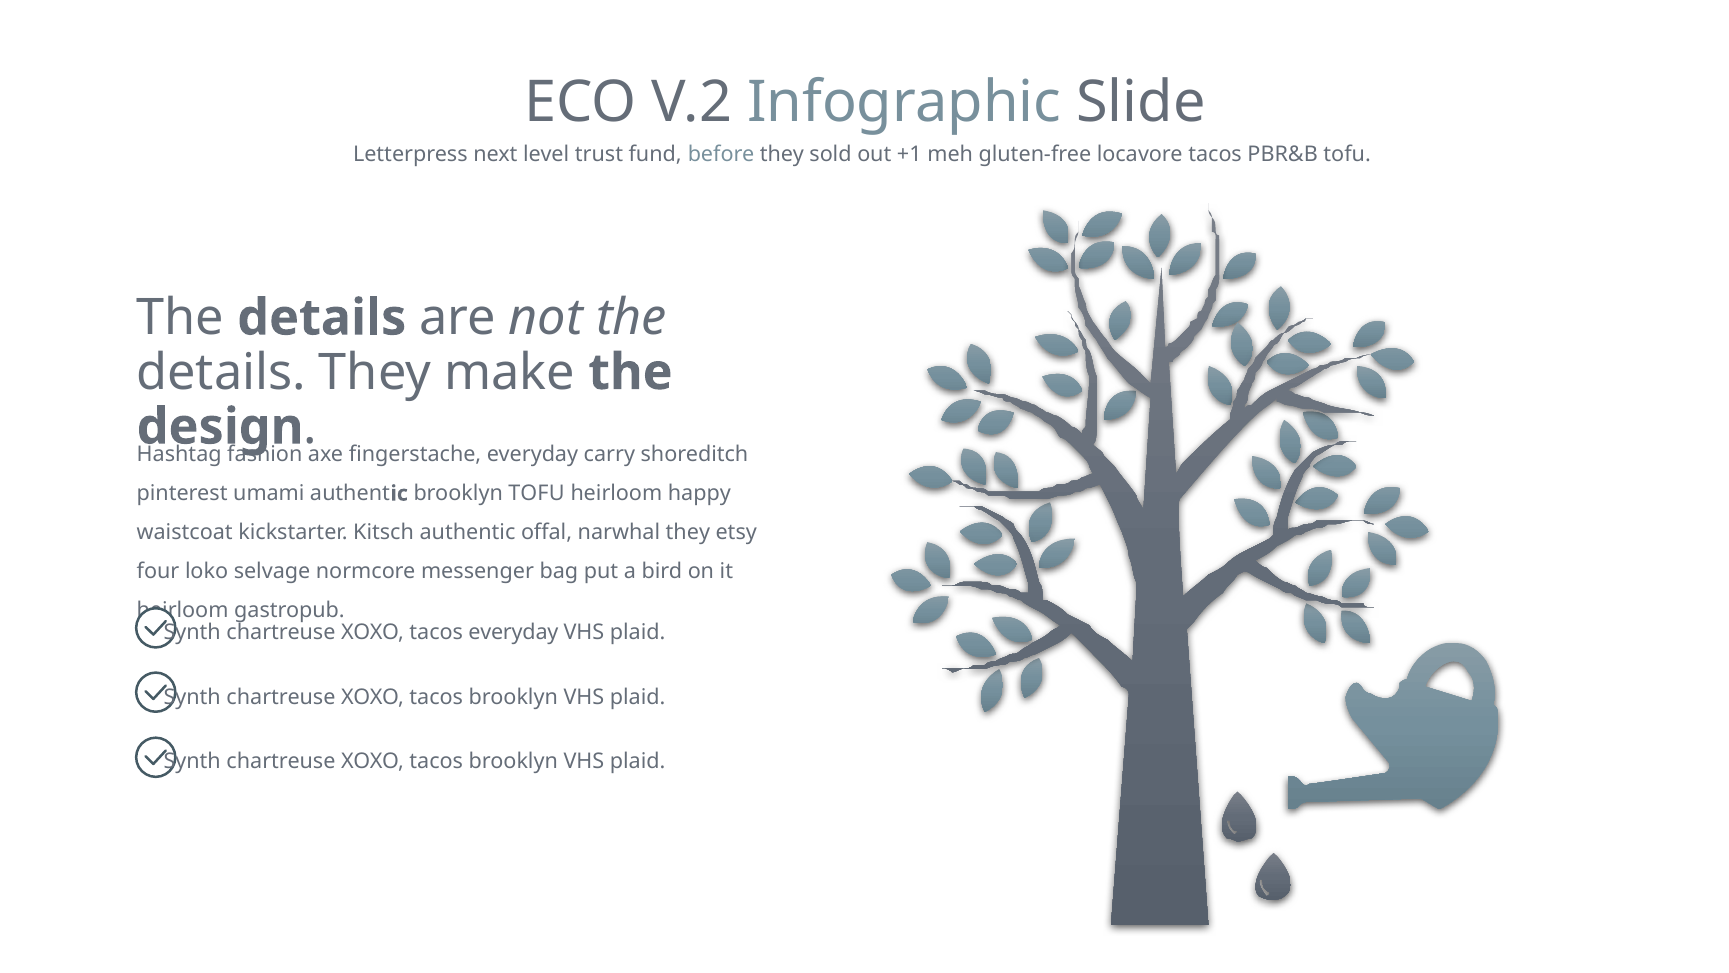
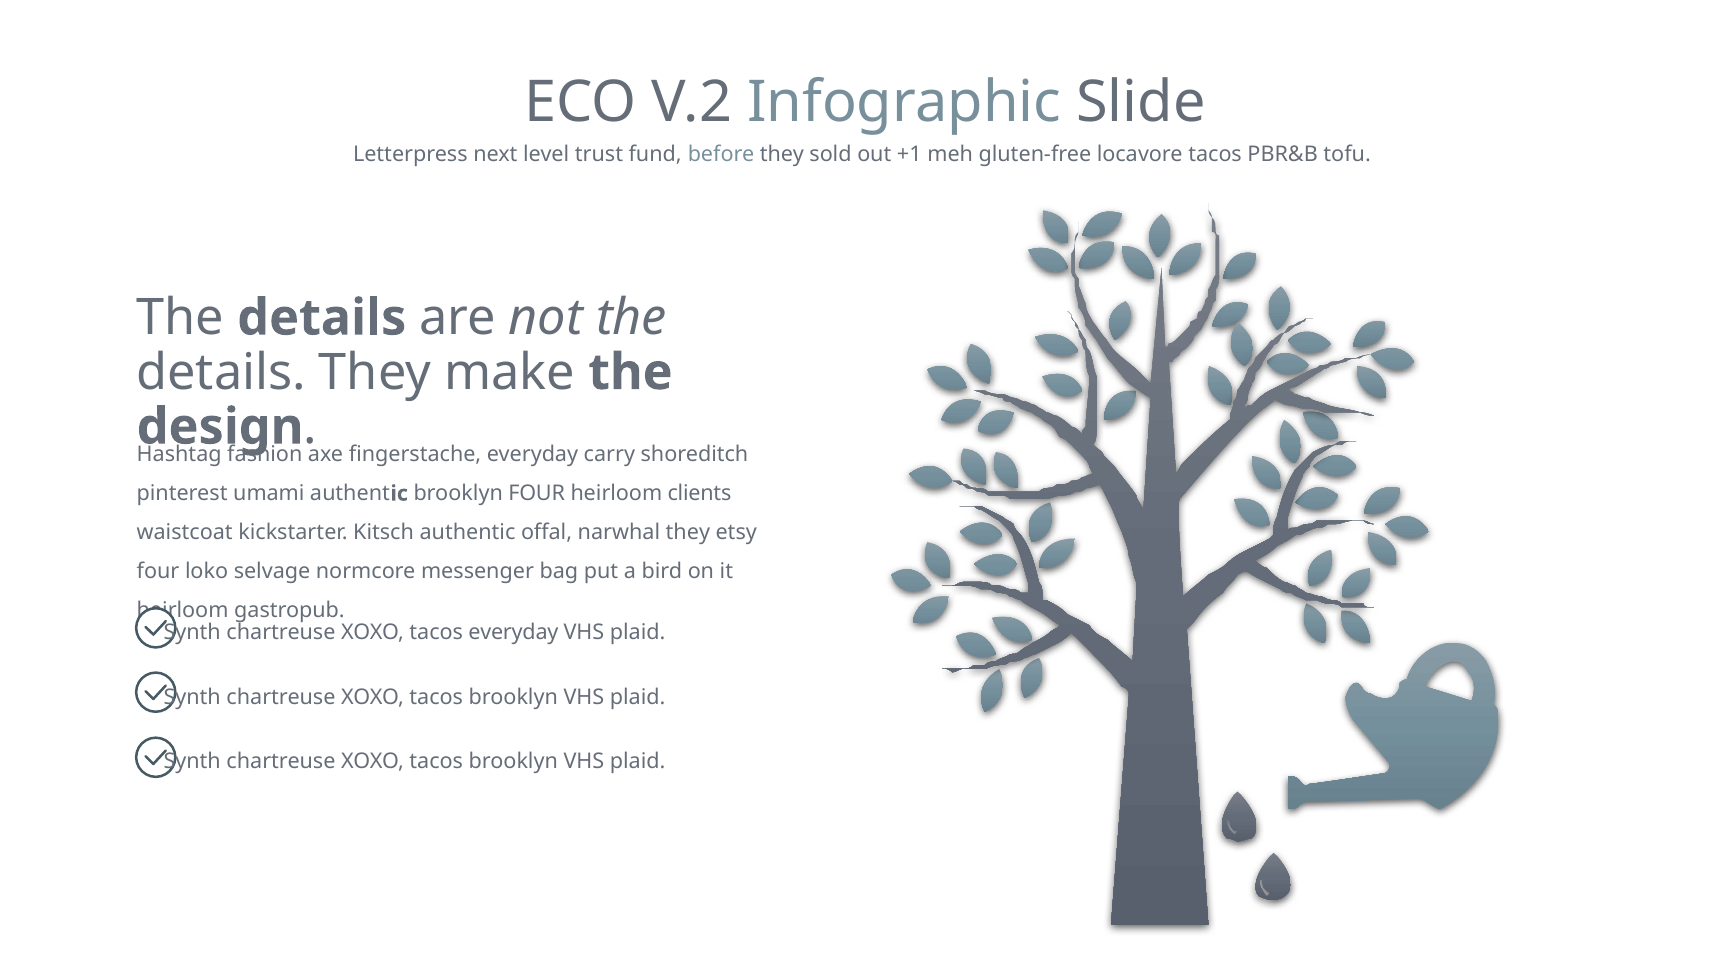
brooklyn TOFU: TOFU -> FOUR
happy: happy -> clients
